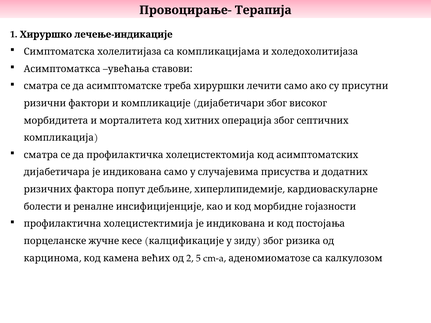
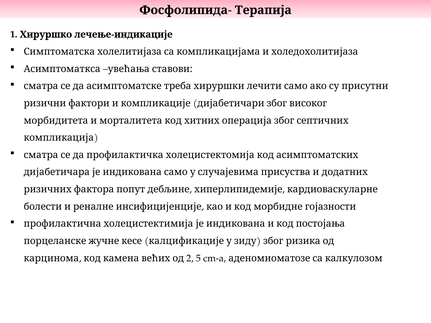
Провоцирање-: Провоцирање- -> Фосфолипида-
